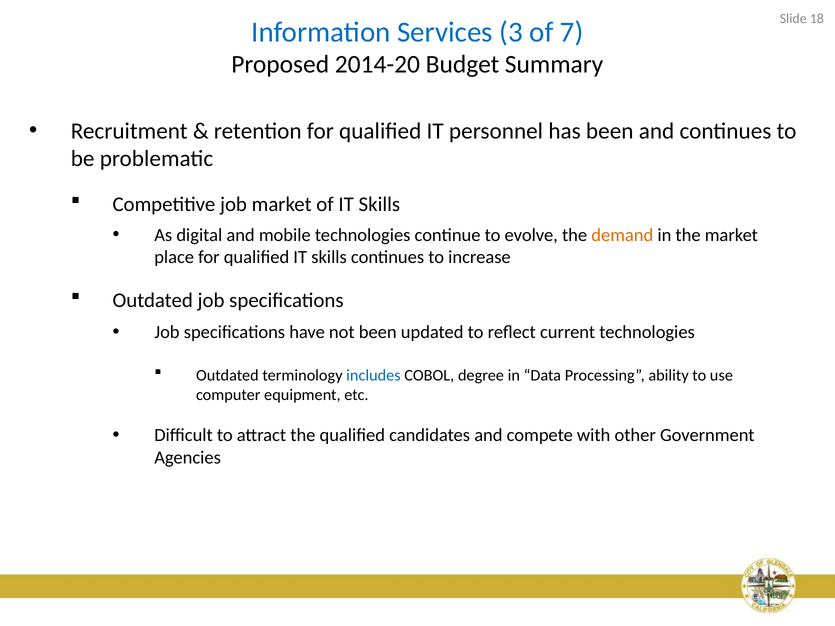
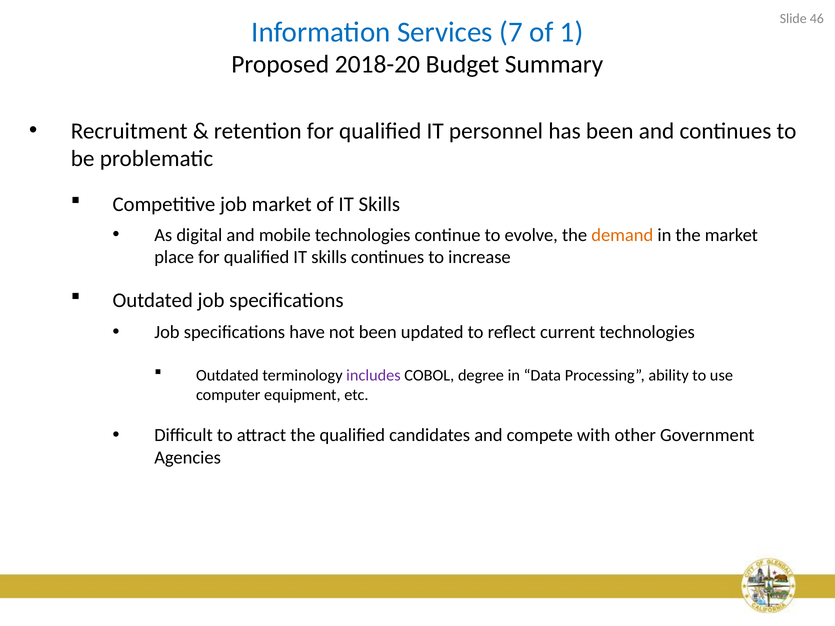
18: 18 -> 46
3: 3 -> 7
7: 7 -> 1
2014-20: 2014-20 -> 2018-20
includes colour: blue -> purple
